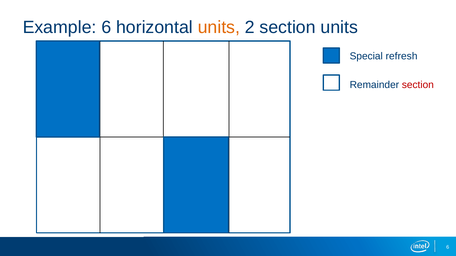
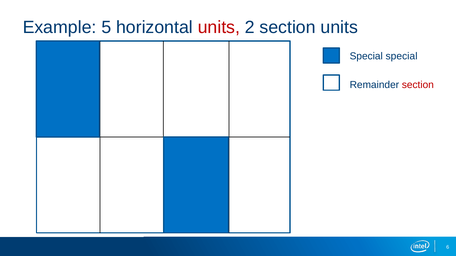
Example 6: 6 -> 5
units at (219, 27) colour: orange -> red
Special refresh: refresh -> special
